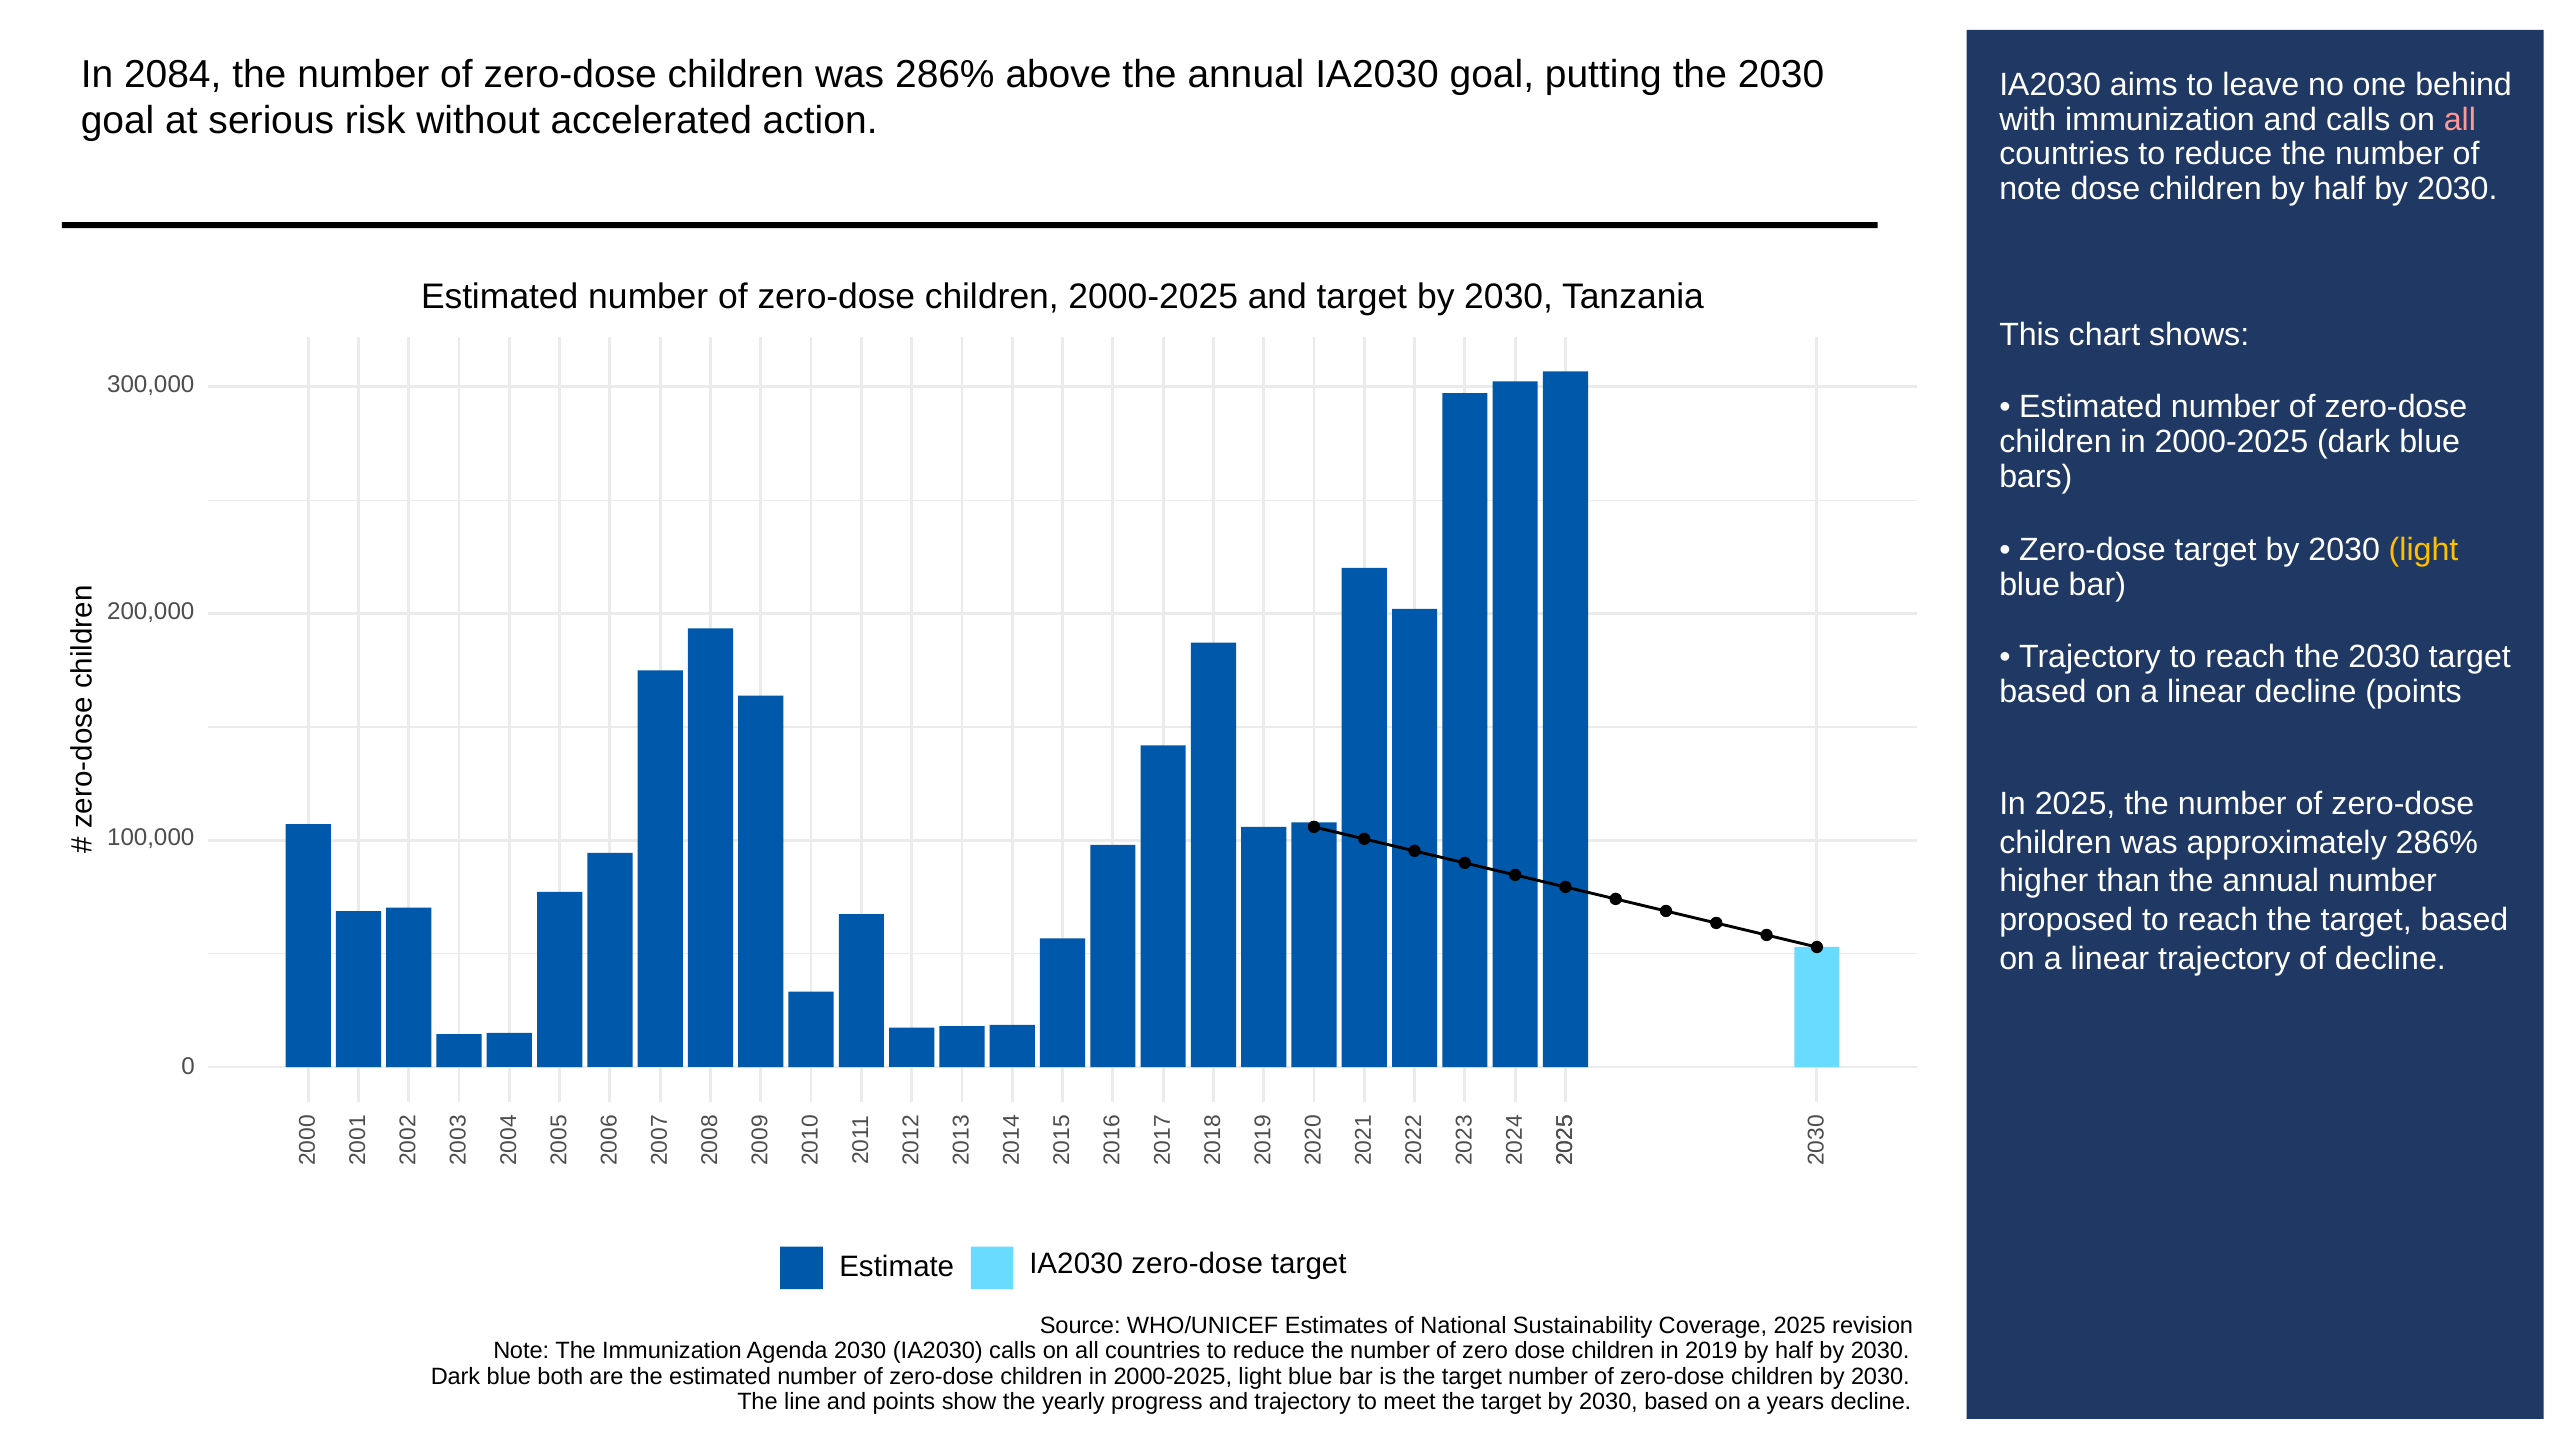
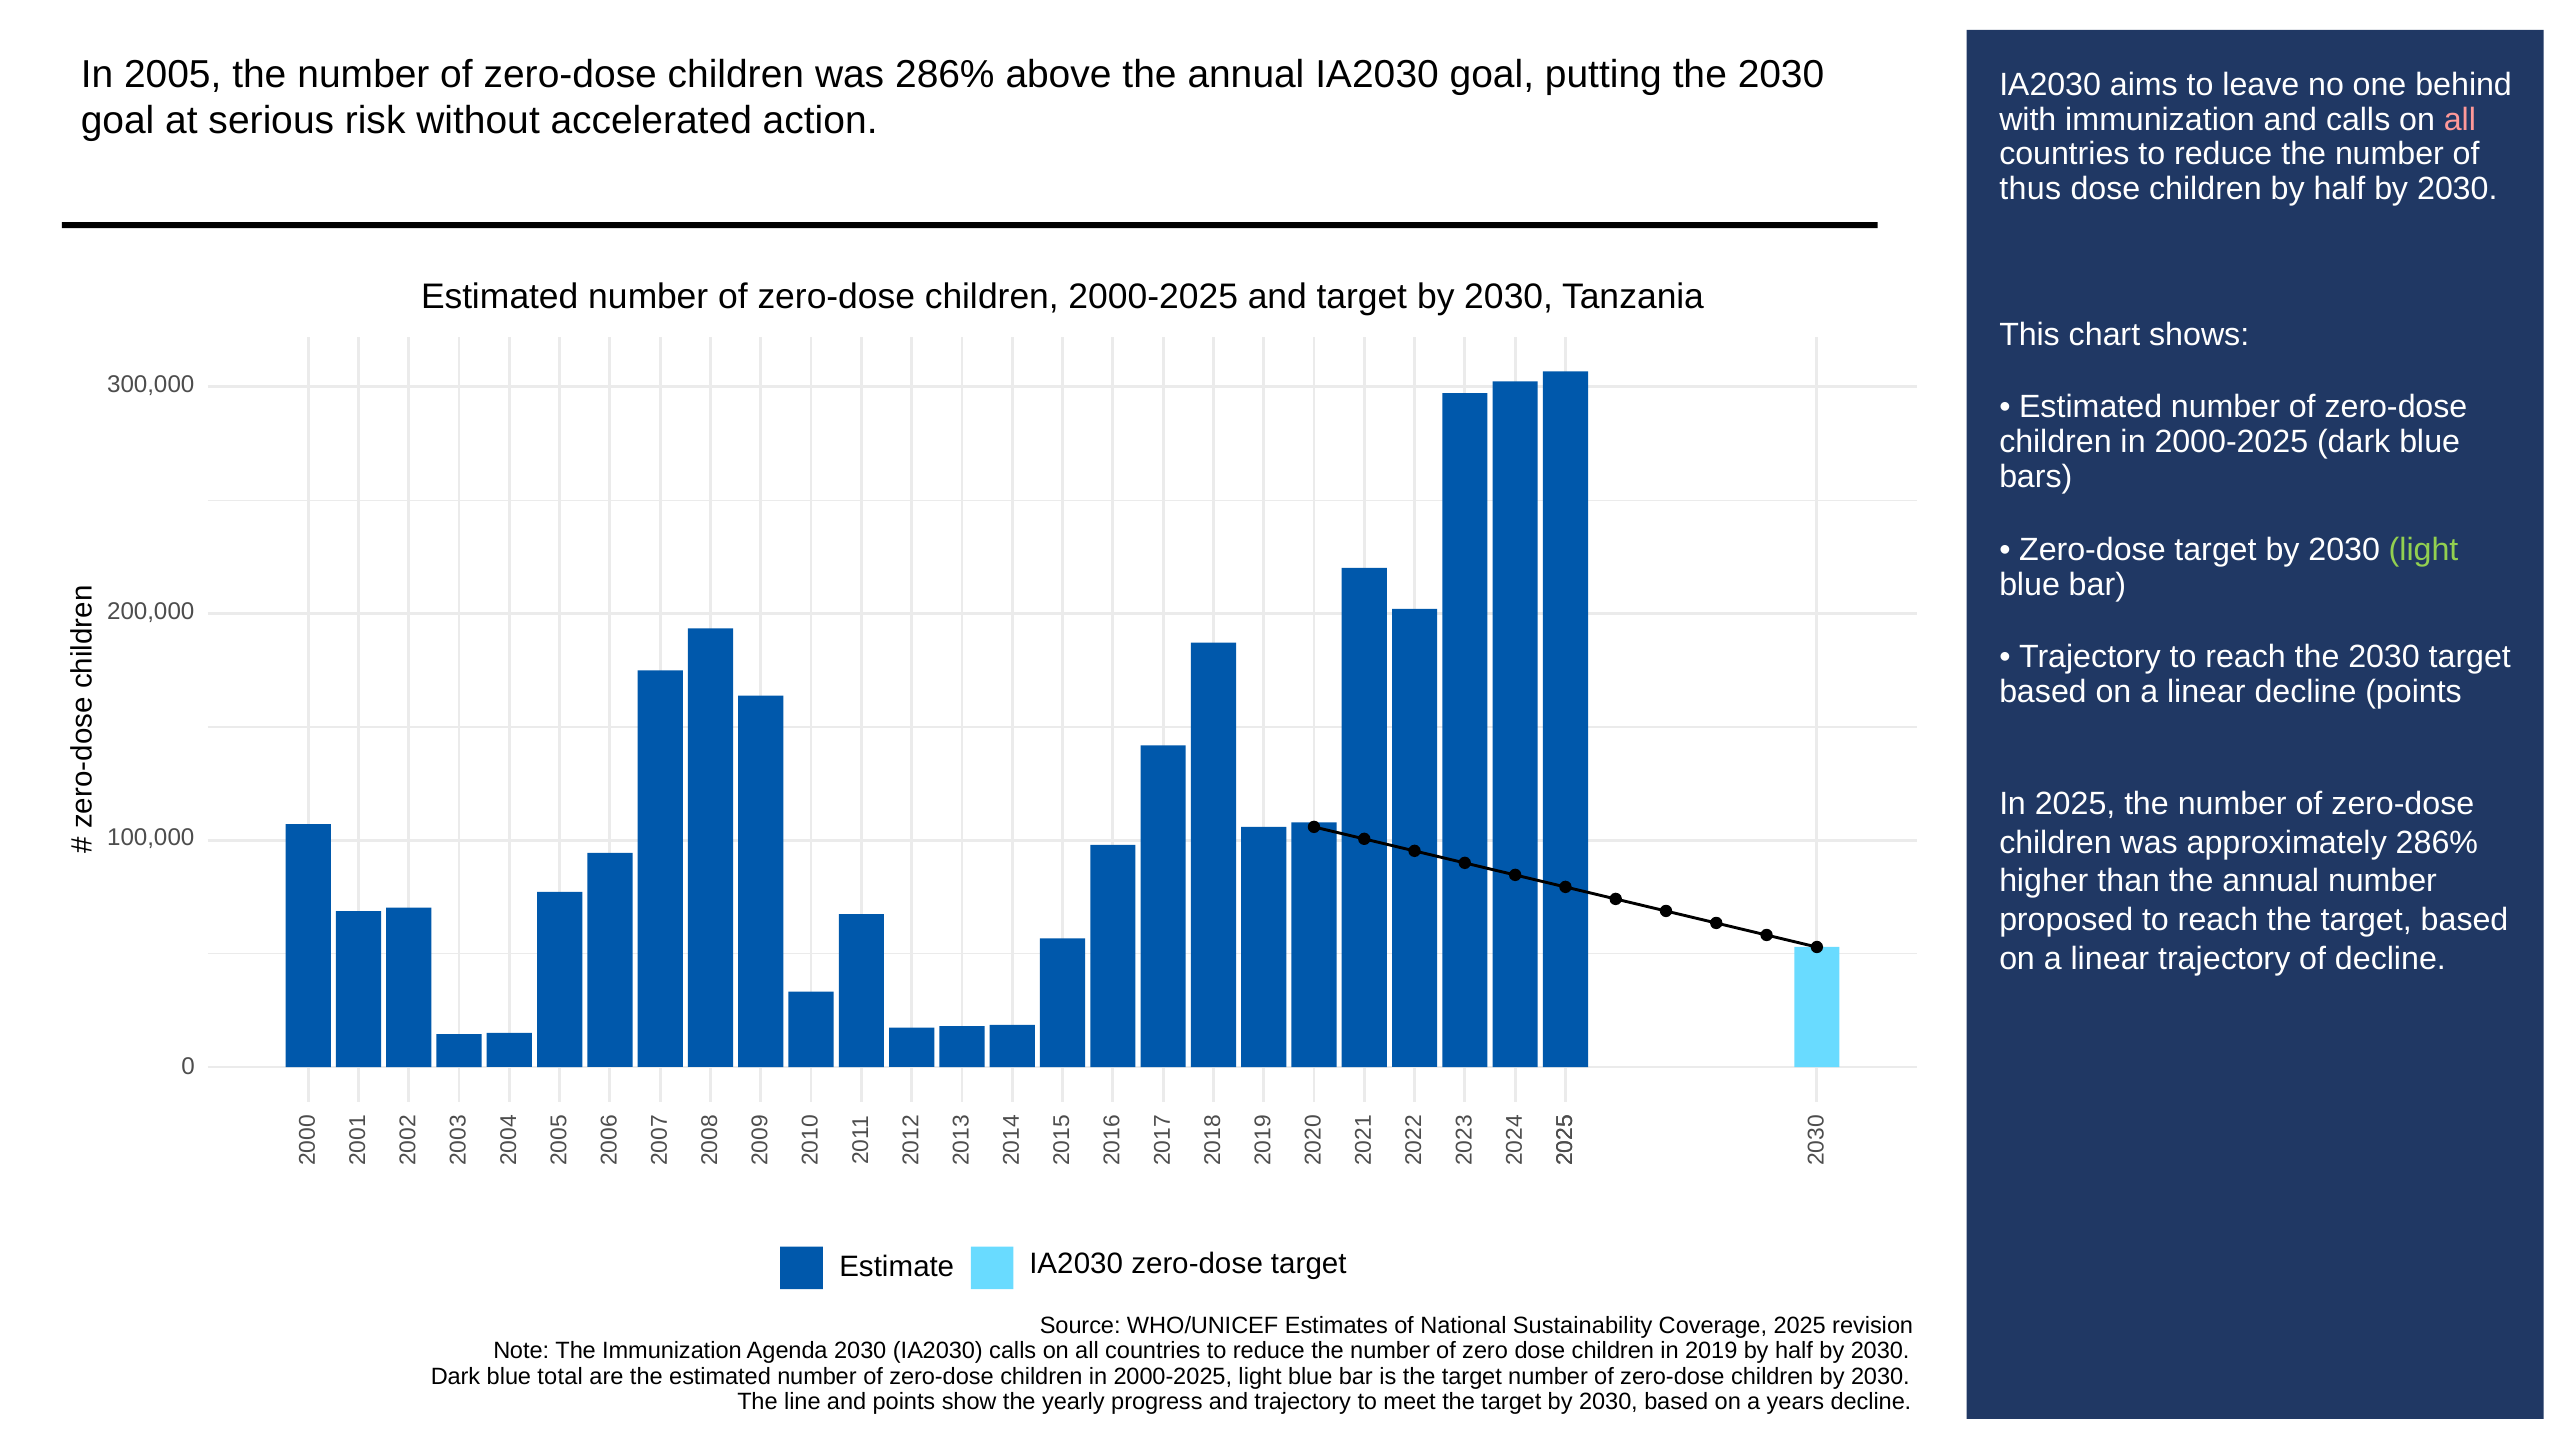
2084: 2084 -> 2005
note at (2030, 189): note -> thus
light at (2424, 550) colour: yellow -> light green
both: both -> total
